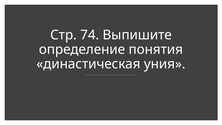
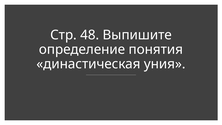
74: 74 -> 48
